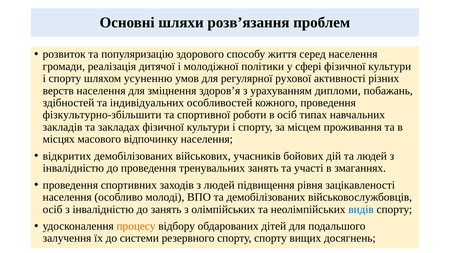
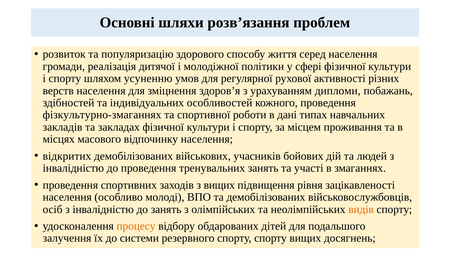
фізкультурно-збільшити: фізкультурно-збільшити -> фізкультурно-змаганнях
в осіб: осіб -> дані
з людей: людей -> вищих
видів colour: blue -> orange
